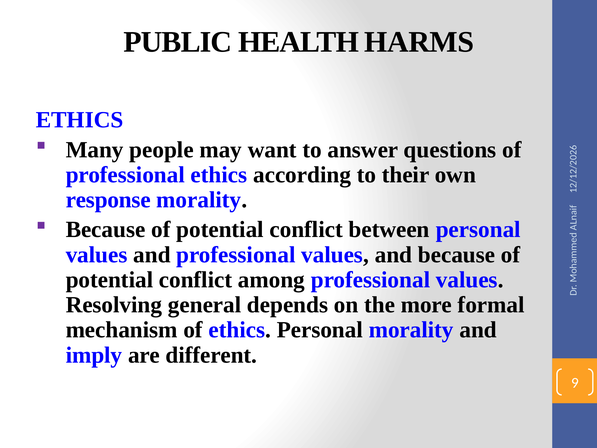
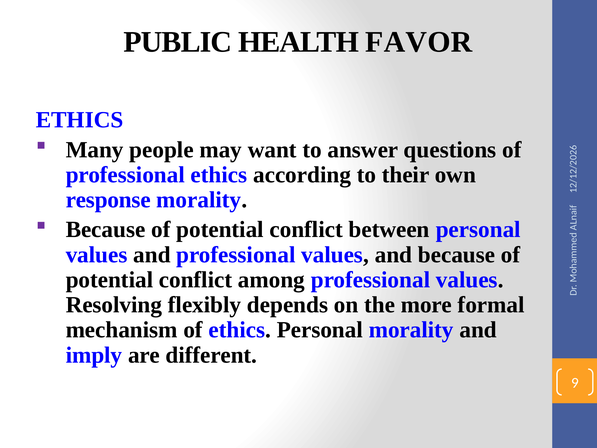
HARMS: HARMS -> FAVOR
general: general -> flexibly
